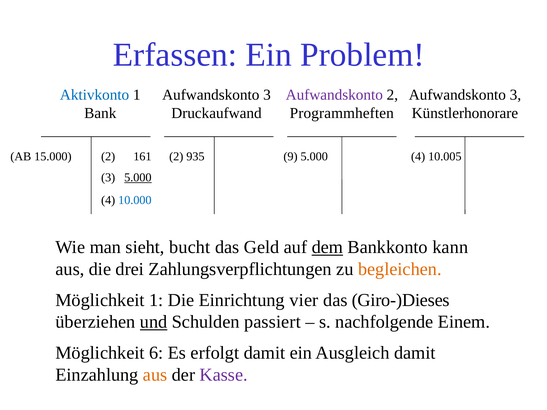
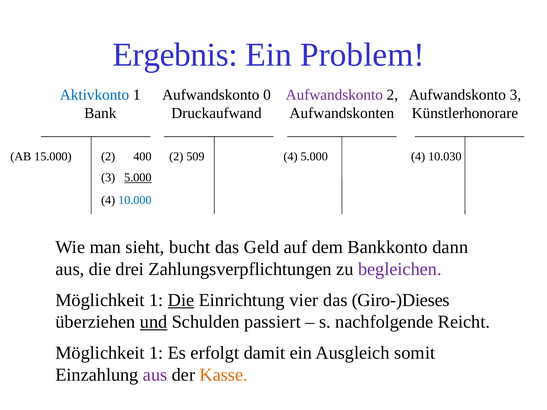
Erfassen: Erfassen -> Ergebnis
3 at (267, 95): 3 -> 0
Programmheften: Programmheften -> Aufwandskonten
161: 161 -> 400
935: 935 -> 509
15.000 9: 9 -> 4
10.005: 10.005 -> 10.030
dem underline: present -> none
kann: kann -> dann
begleichen colour: orange -> purple
Die at (181, 300) underline: none -> present
Einem: Einem -> Reicht
6 at (156, 353): 6 -> 1
Ausgleich damit: damit -> somit
aus at (155, 375) colour: orange -> purple
Kasse colour: purple -> orange
